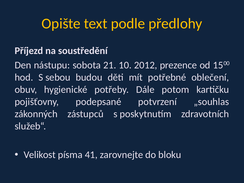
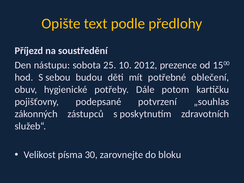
21: 21 -> 25
41: 41 -> 30
